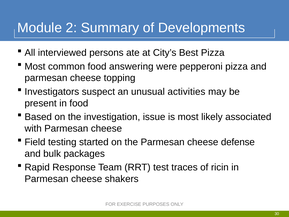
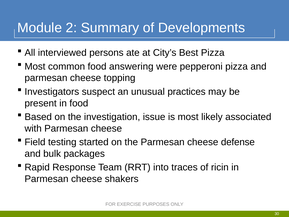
activities: activities -> practices
test: test -> into
